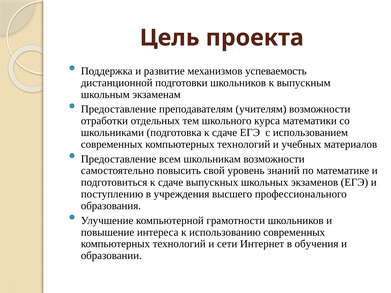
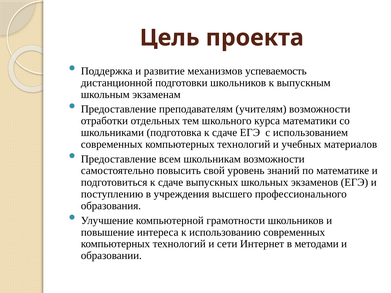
обучения: обучения -> методами
